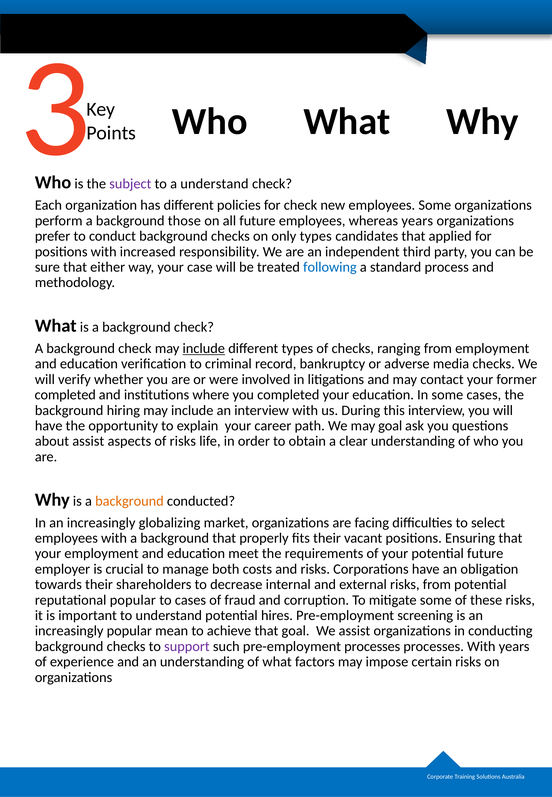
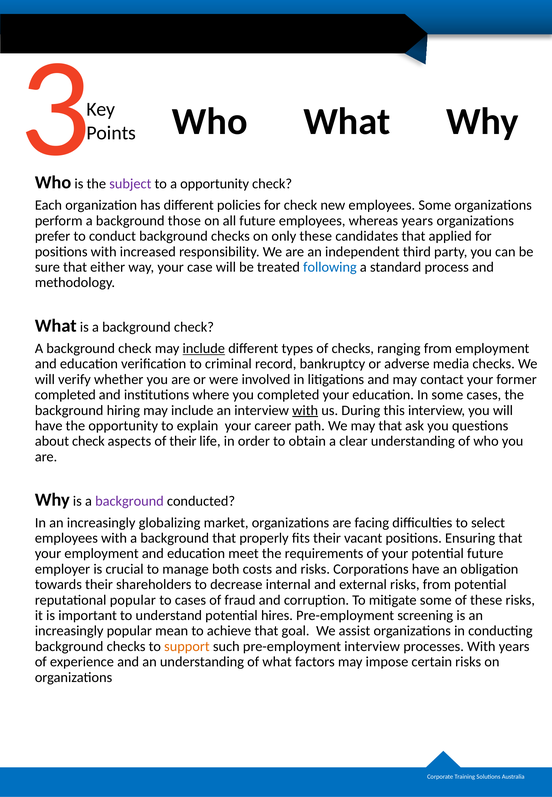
a understand: understand -> opportunity
only types: types -> these
with at (305, 411) underline: none -> present
may goal: goal -> that
about assist: assist -> check
of risks: risks -> their
background at (129, 501) colour: orange -> purple
support colour: purple -> orange
pre-employment processes: processes -> interview
